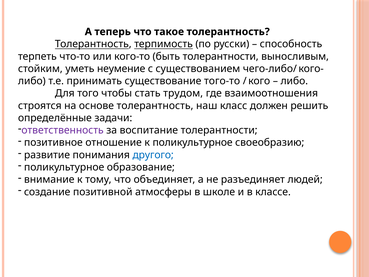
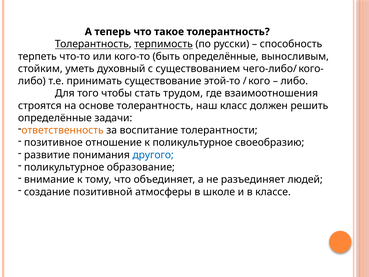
быть толерантности: толерантности -> определённые
неумение: неумение -> духовный
того-то: того-то -> этой-то
ответственность colour: purple -> orange
